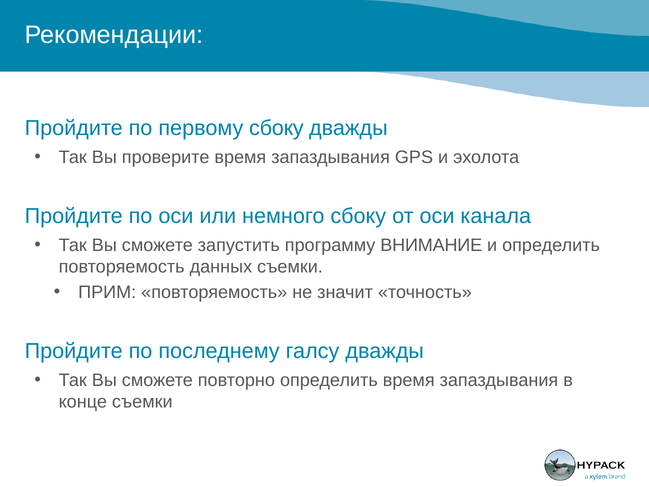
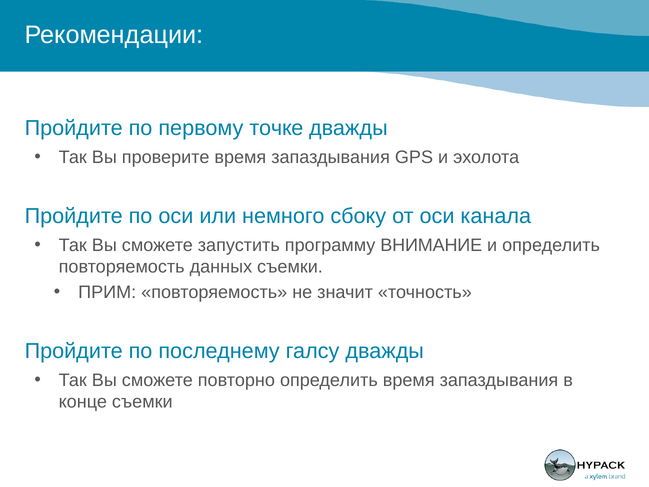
первому сбоку: сбоку -> точке
